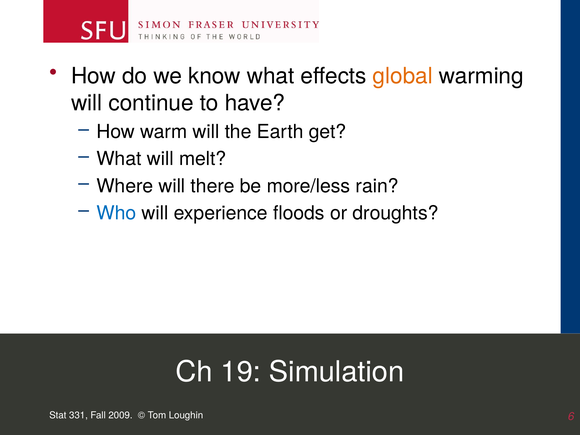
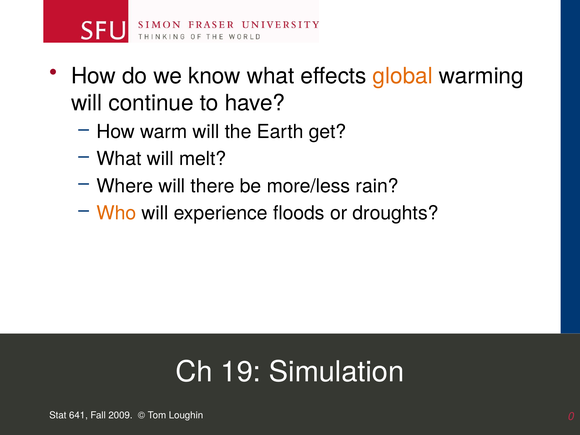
Who colour: blue -> orange
331: 331 -> 641
6: 6 -> 0
